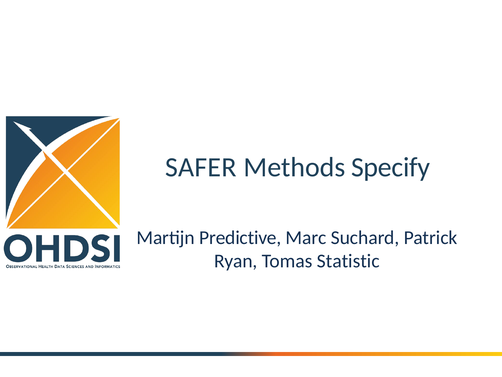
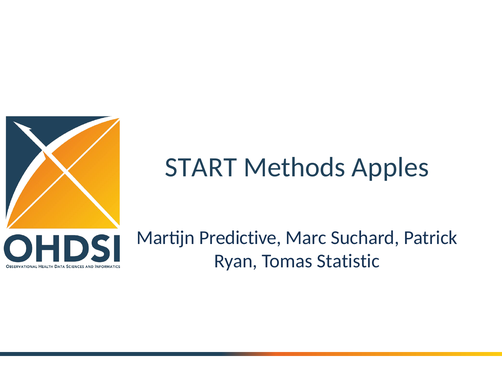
SAFER: SAFER -> START
Specify: Specify -> Apples
